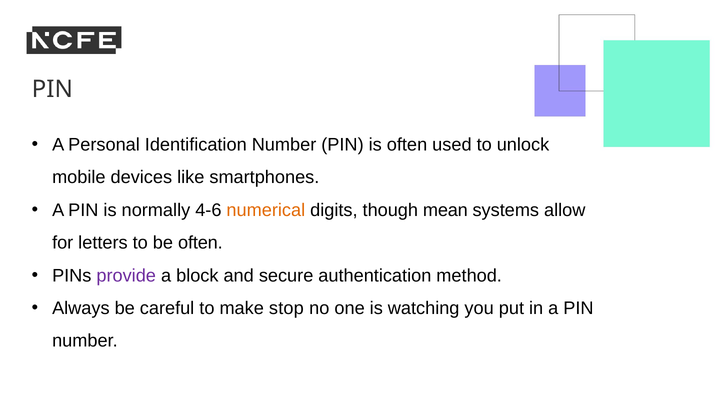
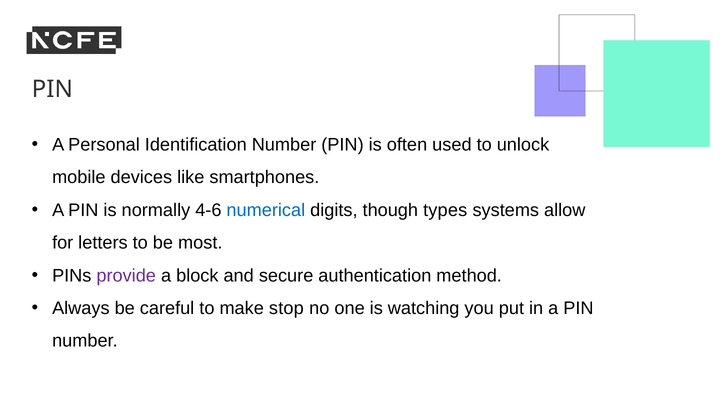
numerical colour: orange -> blue
mean: mean -> types
be often: often -> most
